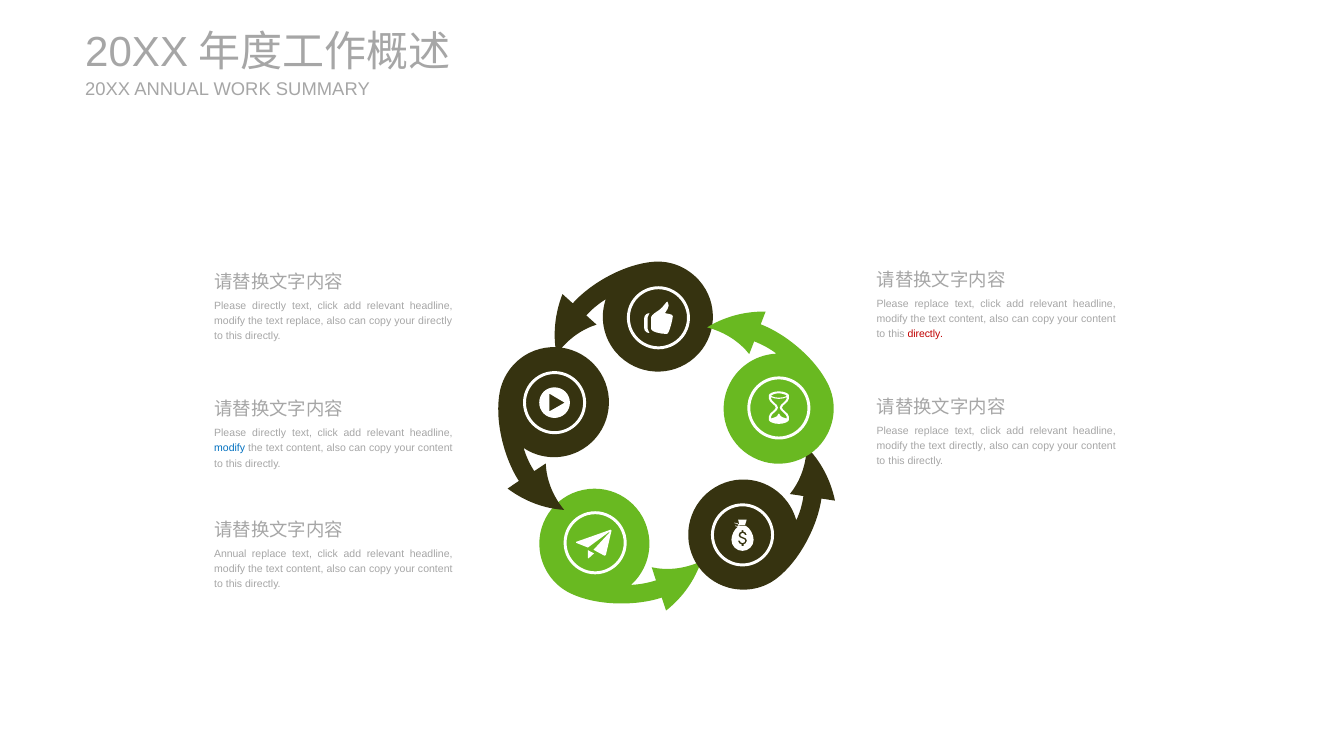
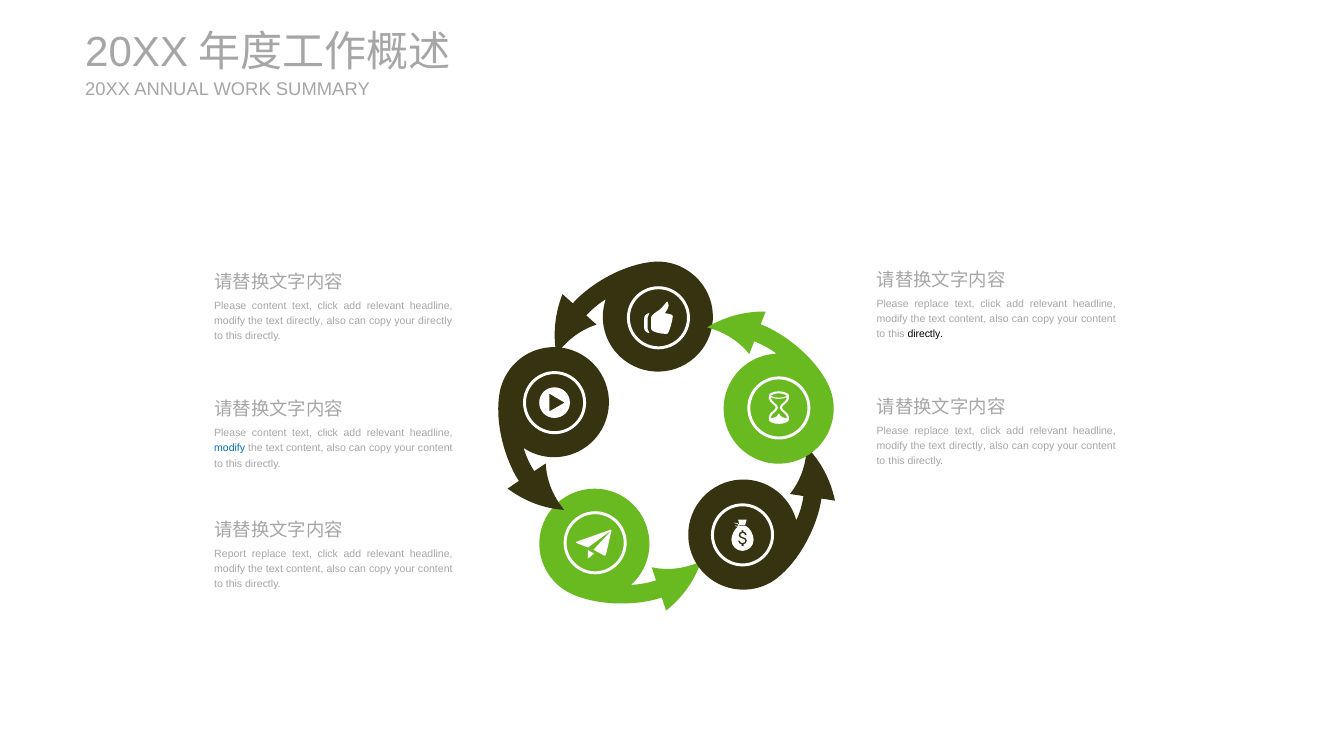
directly at (269, 306): directly -> content
replace at (305, 321): replace -> directly
directly at (925, 335) colour: red -> black
directly at (269, 433): directly -> content
Annual at (230, 554): Annual -> Report
